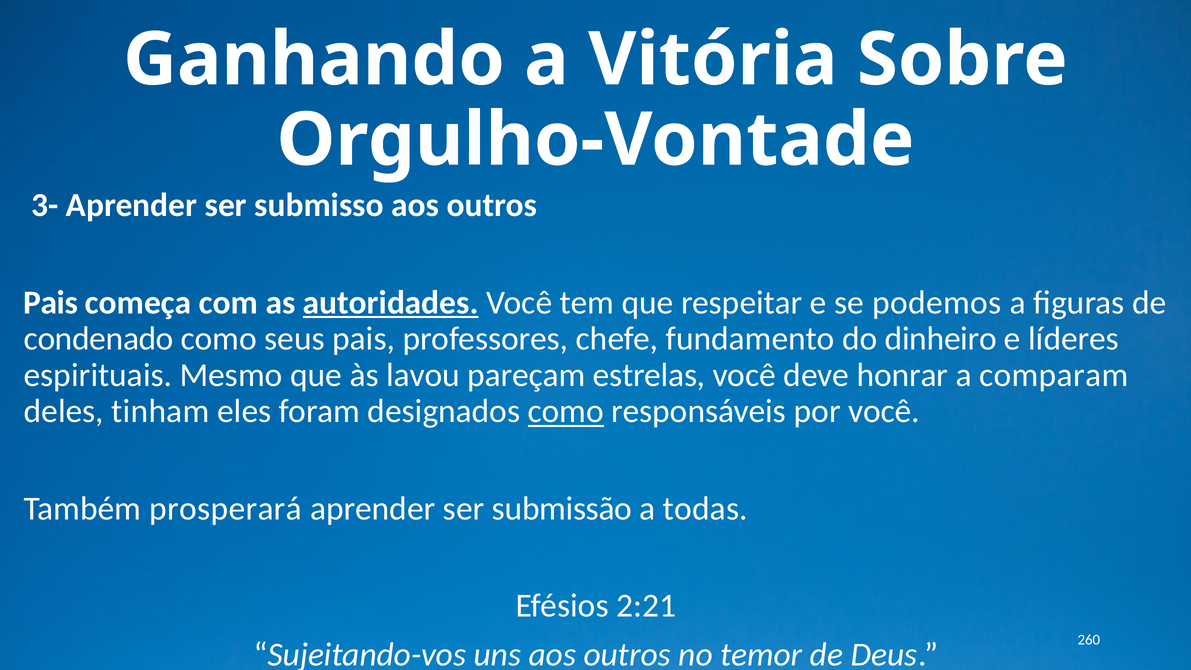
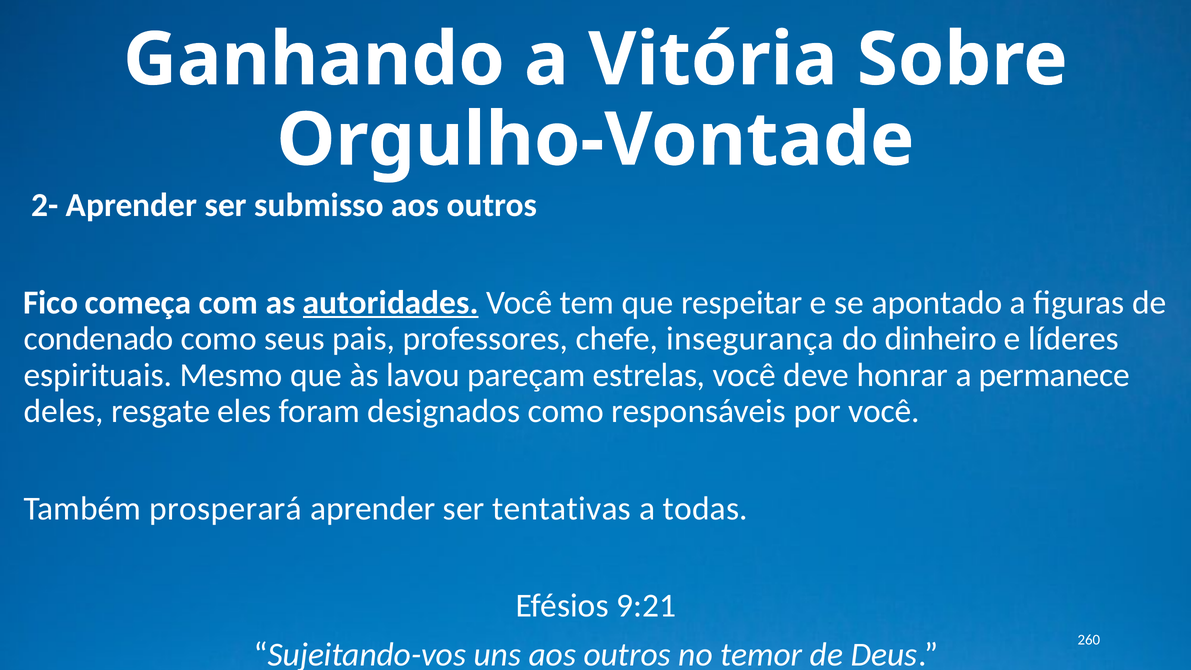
3-: 3- -> 2-
Pais at (51, 303): Pais -> Fico
podemos: podemos -> apontado
fundamento: fundamento -> insegurança
comparam: comparam -> permanece
tinham: tinham -> resgate
como at (566, 411) underline: present -> none
submissão: submissão -> tentativas
2:21: 2:21 -> 9:21
